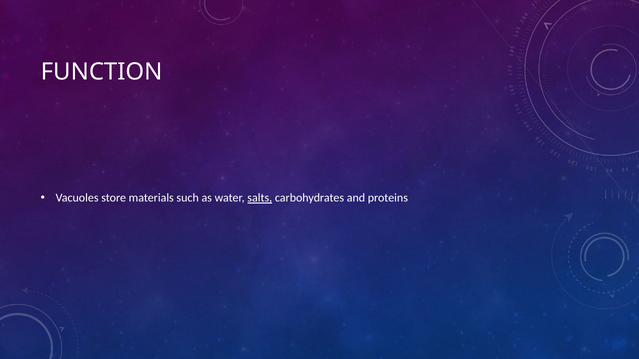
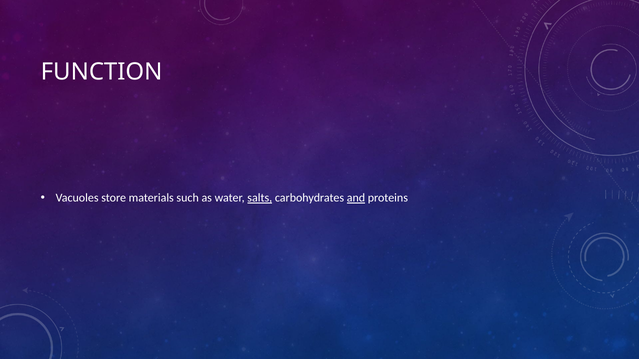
and underline: none -> present
